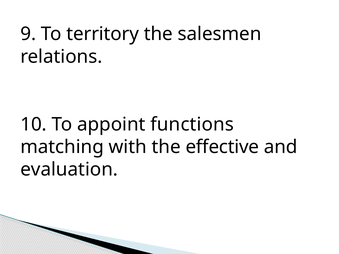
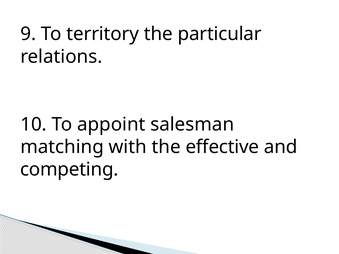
salesmen: salesmen -> particular
functions: functions -> salesman
evaluation: evaluation -> competing
